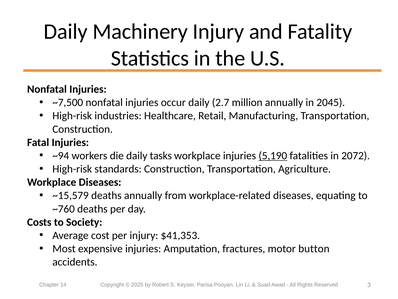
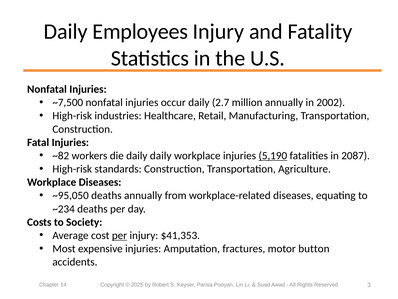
Machinery: Machinery -> Employees
2045: 2045 -> 2002
~94: ~94 -> ~82
daily tasks: tasks -> daily
2072: 2072 -> 2087
~15,579: ~15,579 -> ~95,050
~760: ~760 -> ~234
per at (119, 235) underline: none -> present
